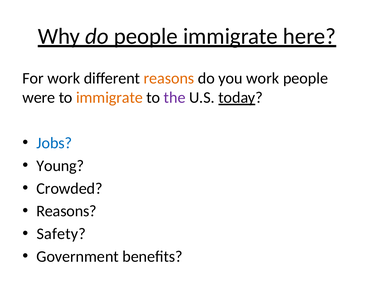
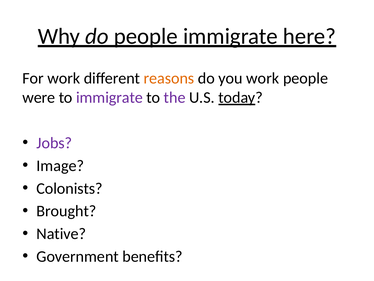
immigrate at (109, 97) colour: orange -> purple
Jobs colour: blue -> purple
Young: Young -> Image
Crowded: Crowded -> Colonists
Reasons at (66, 211): Reasons -> Brought
Safety: Safety -> Native
